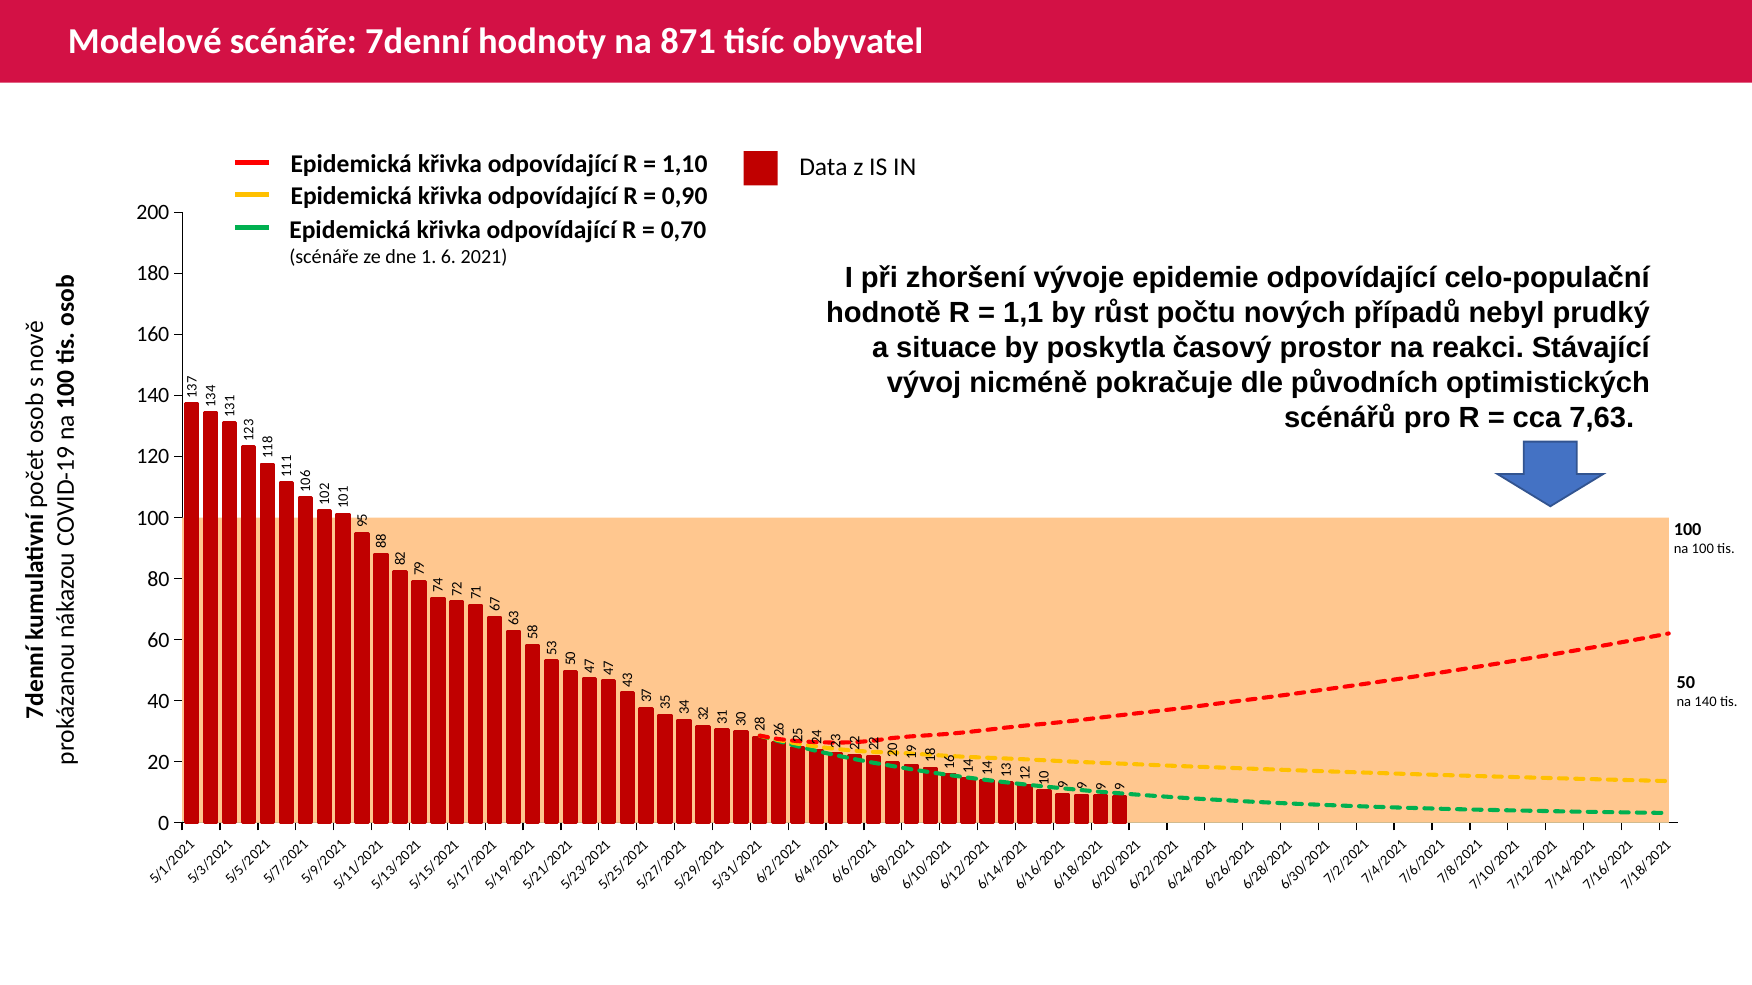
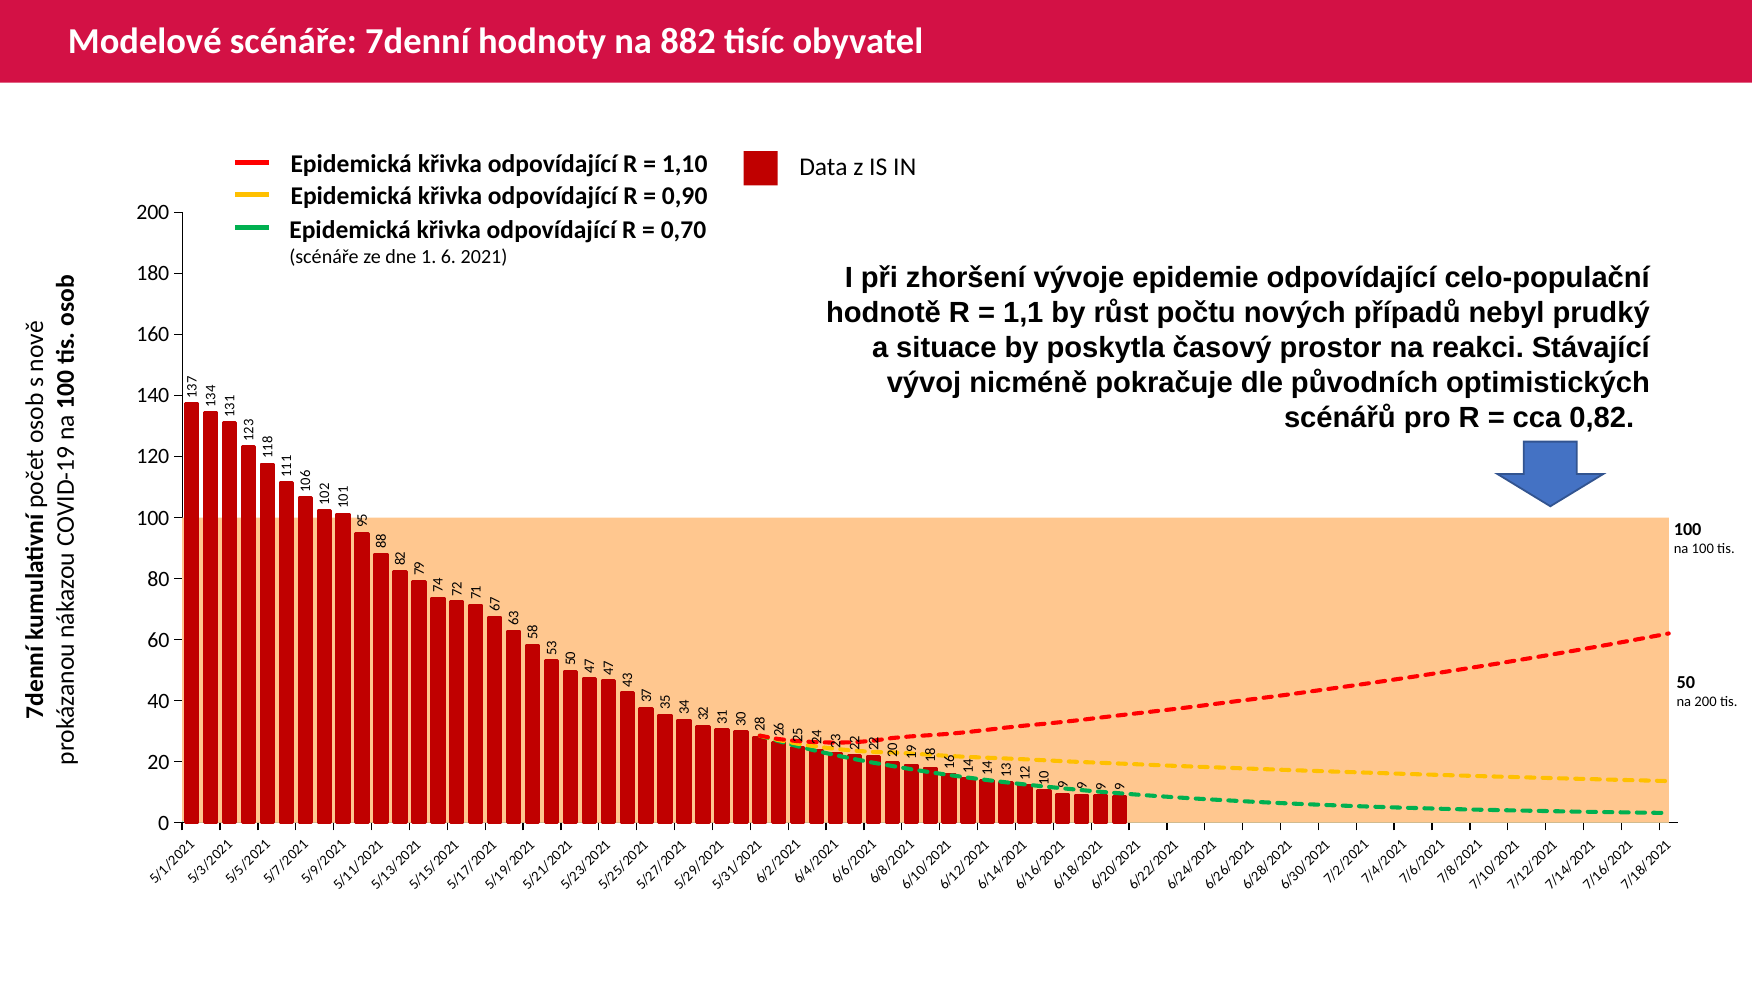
871: 871 -> 882
7,63: 7,63 -> 0,82
na 140: 140 -> 200
